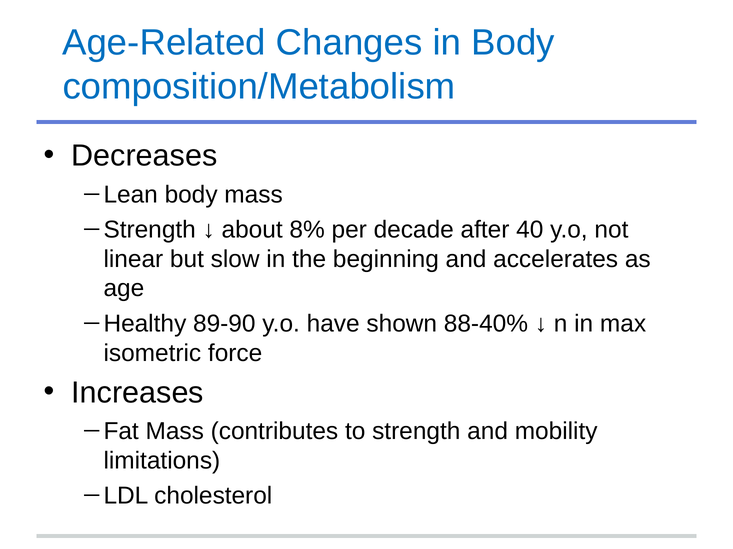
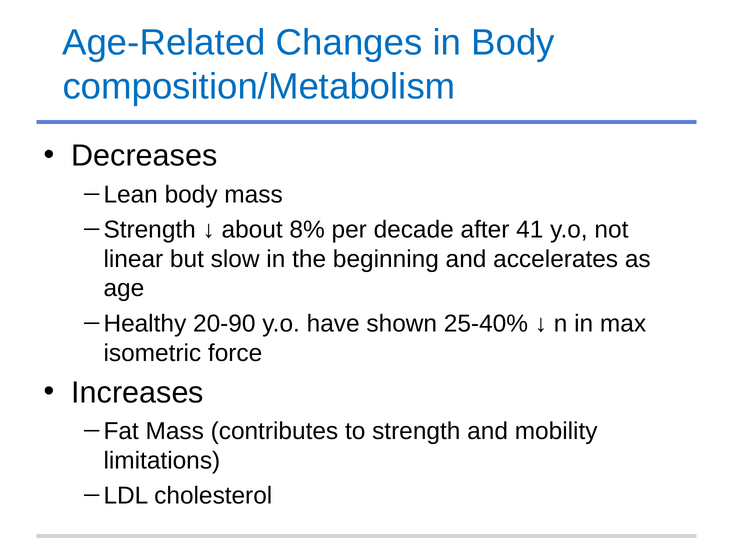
40: 40 -> 41
89-90: 89-90 -> 20-90
88-40%: 88-40% -> 25-40%
